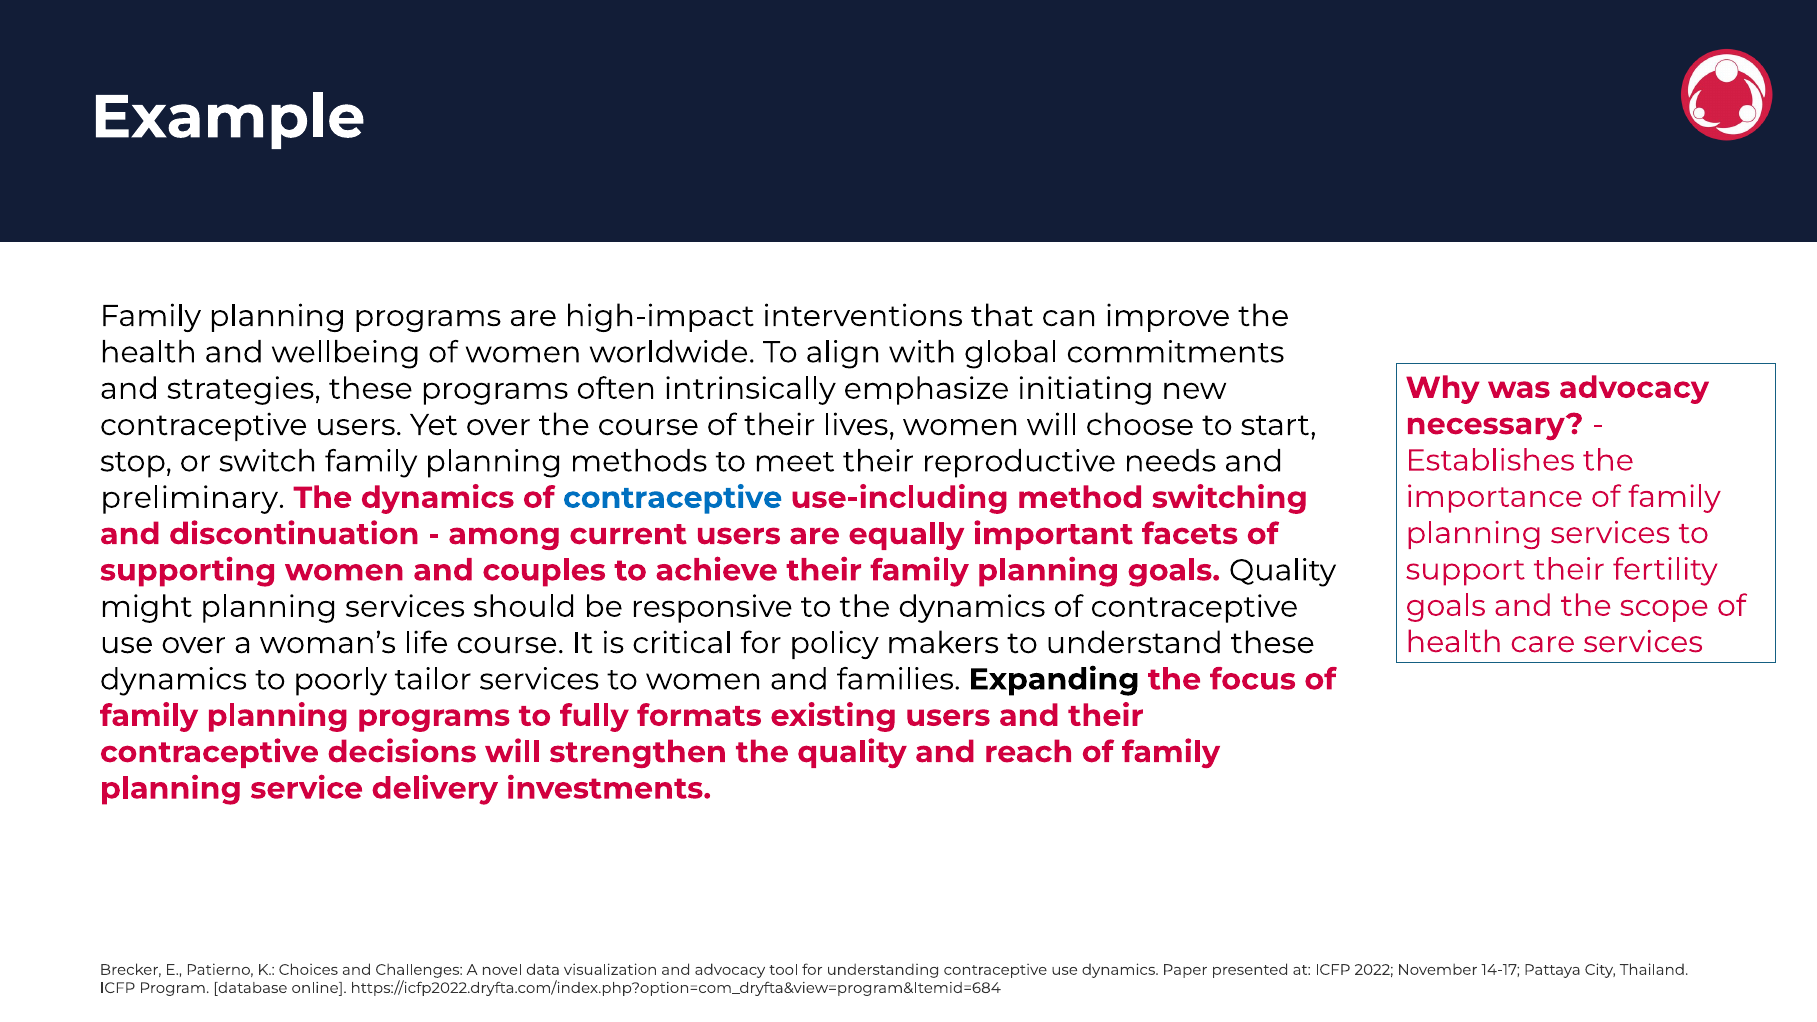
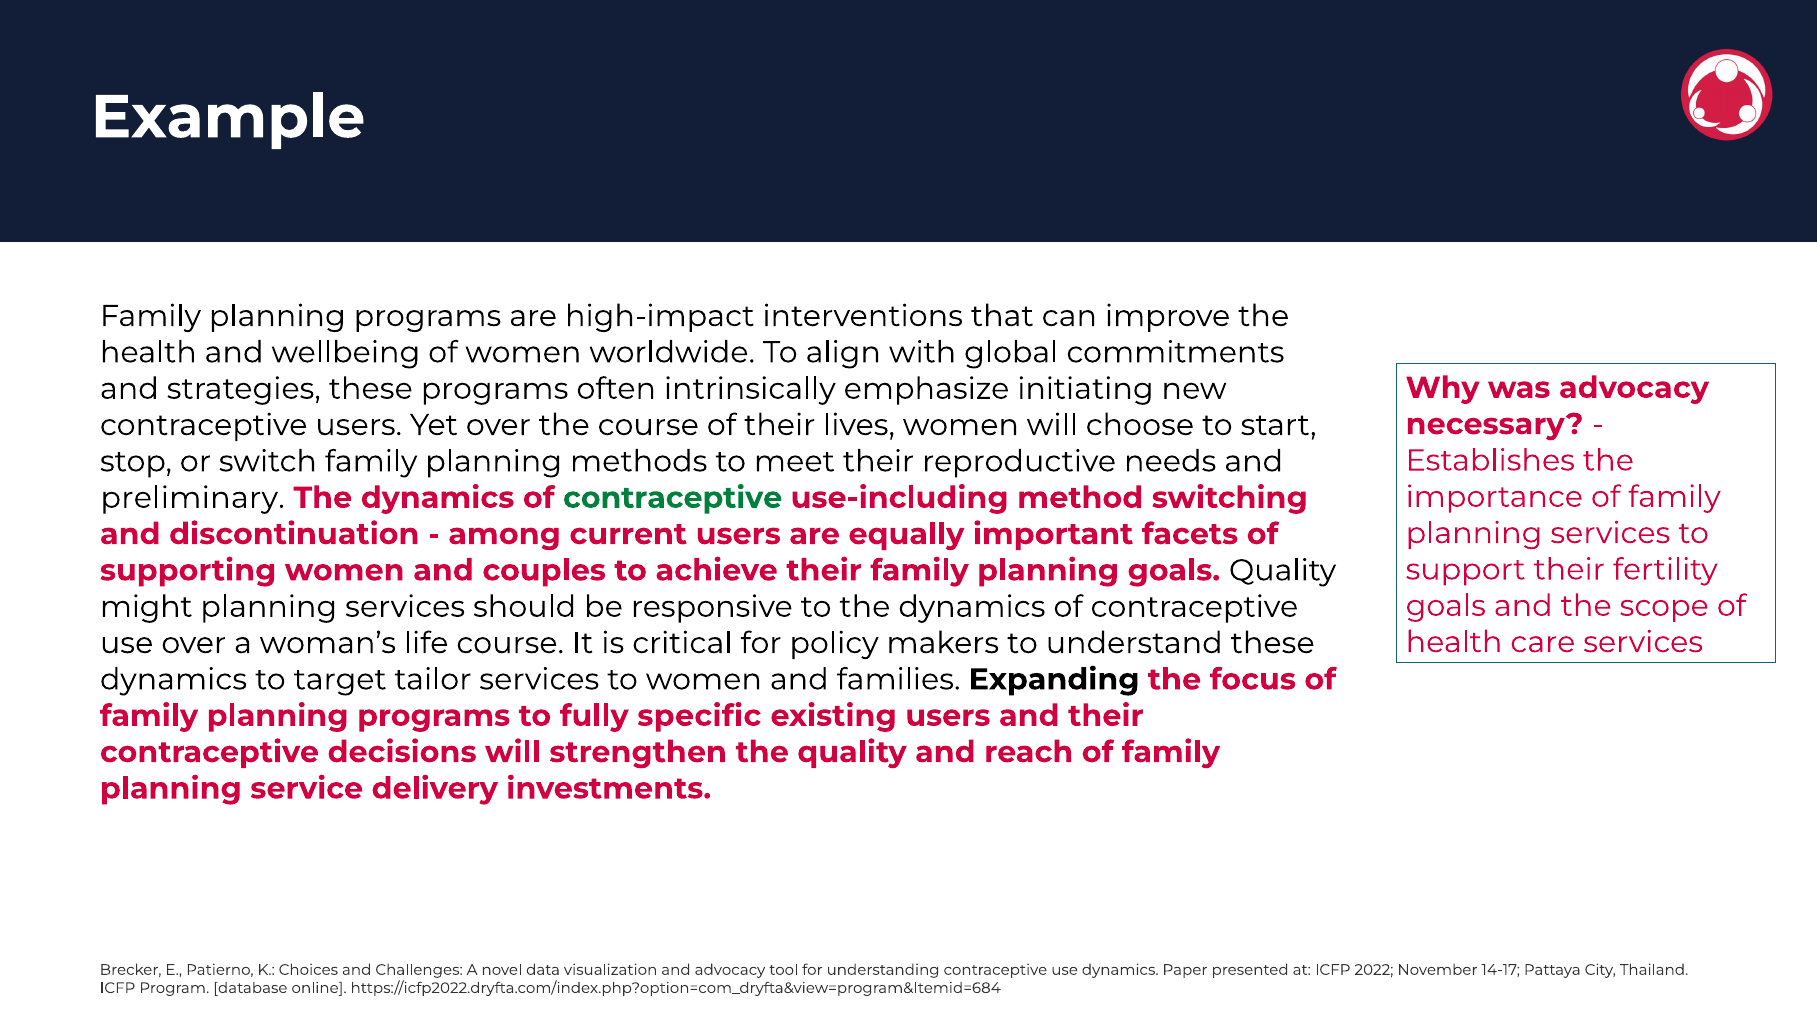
contraceptive at (673, 498) colour: blue -> green
poorly: poorly -> target
formats: formats -> specific
